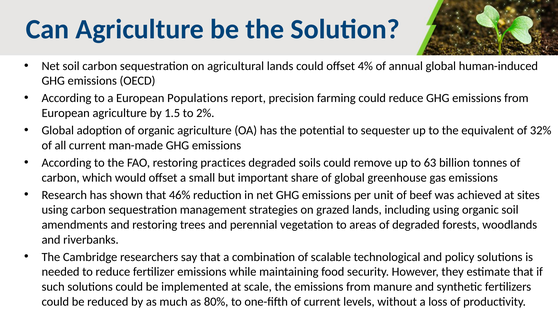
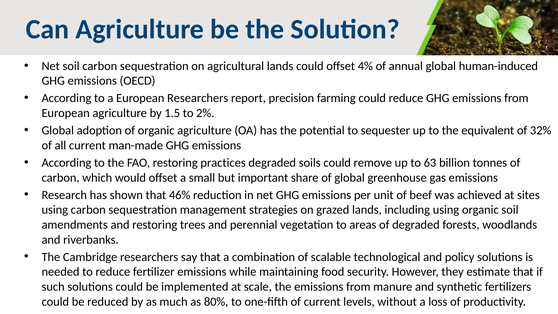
European Populations: Populations -> Researchers
